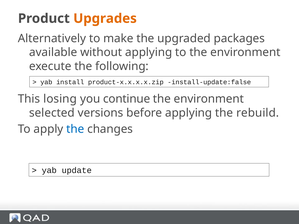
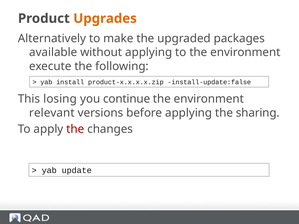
selected: selected -> relevant
rebuild: rebuild -> sharing
the at (75, 129) colour: blue -> red
